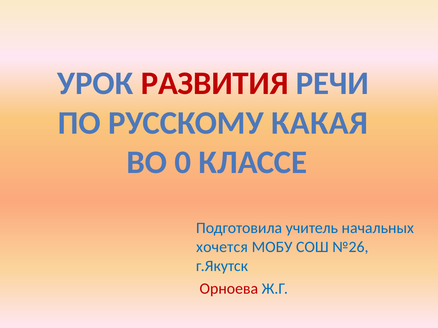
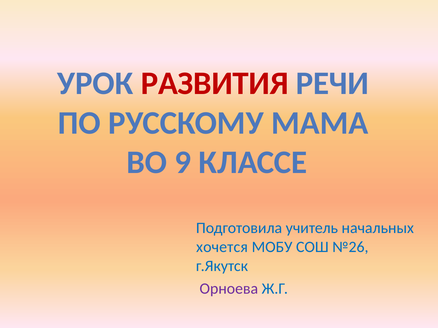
КАКАЯ: КАКАЯ -> МАМА
0: 0 -> 9
Орноева colour: red -> purple
